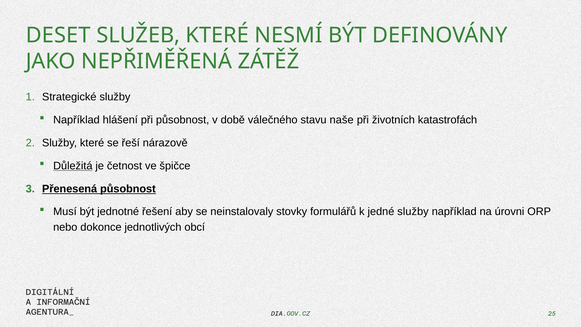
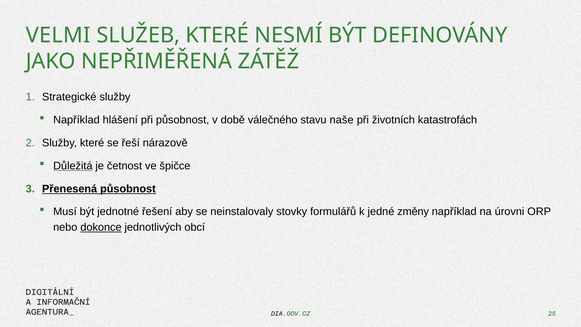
DESET: DESET -> VELMI
jedné služby: služby -> změny
dokonce underline: none -> present
